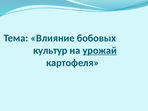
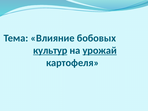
культур underline: none -> present
